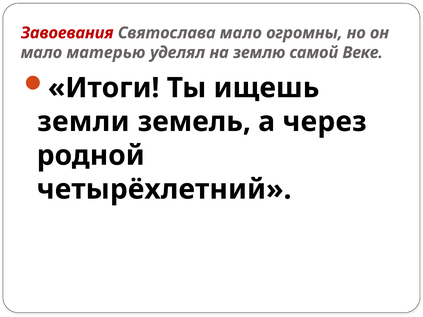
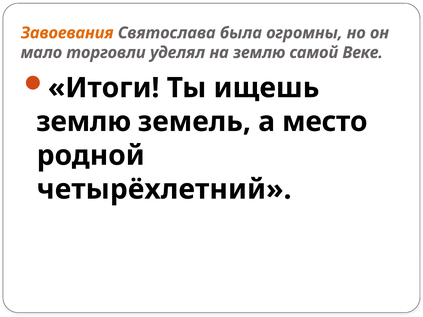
Завоевания colour: red -> orange
Святослава мало: мало -> была
матерью: матерью -> торговли
земли at (83, 122): земли -> землю
через: через -> место
